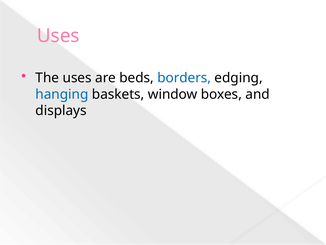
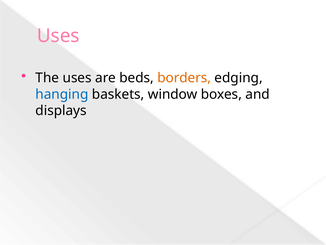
borders colour: blue -> orange
